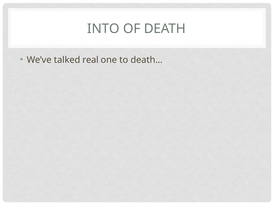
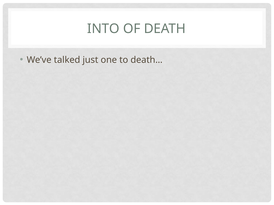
real: real -> just
